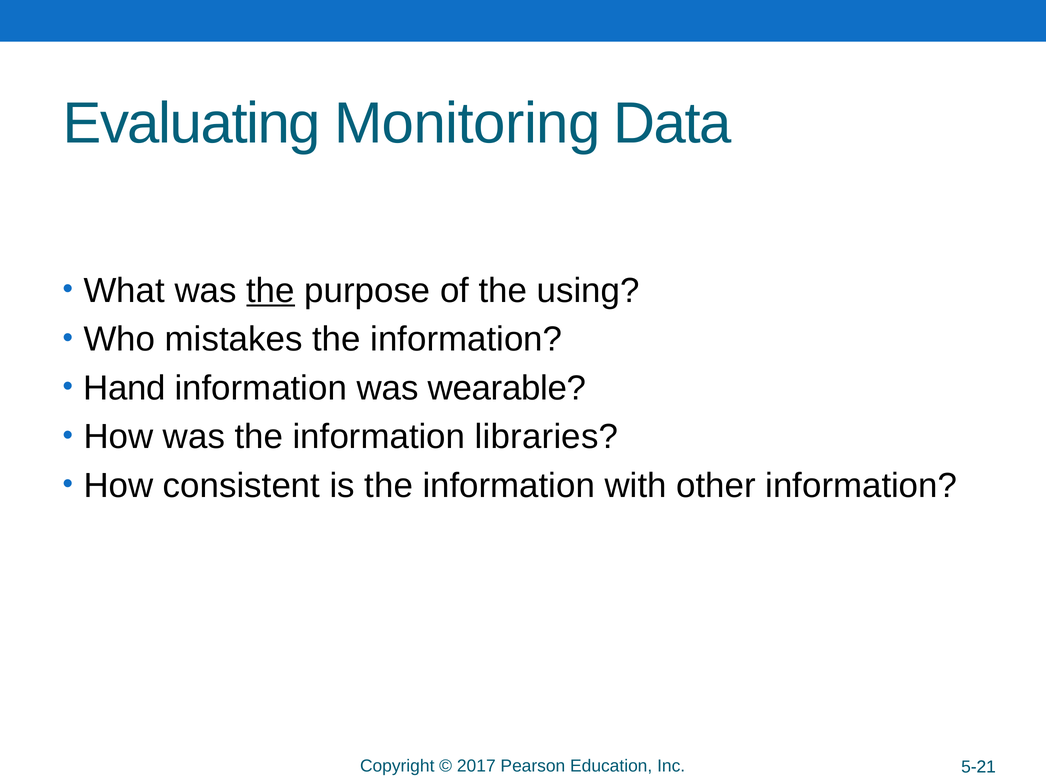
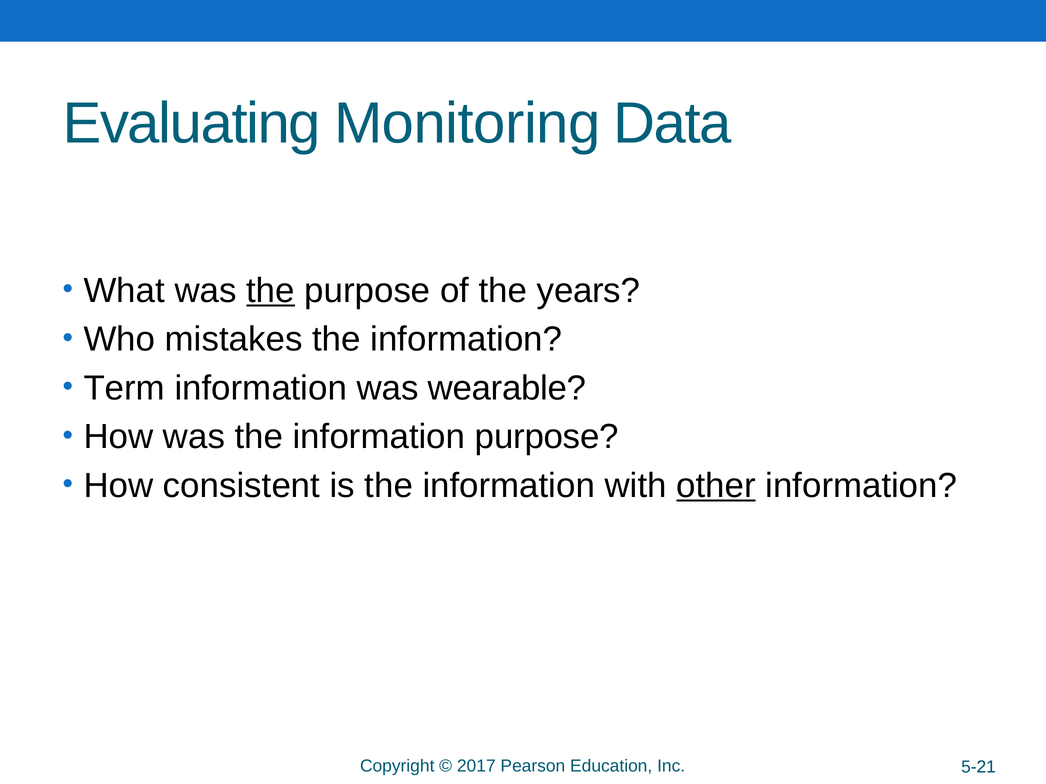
using: using -> years
Hand: Hand -> Term
information libraries: libraries -> purpose
other underline: none -> present
